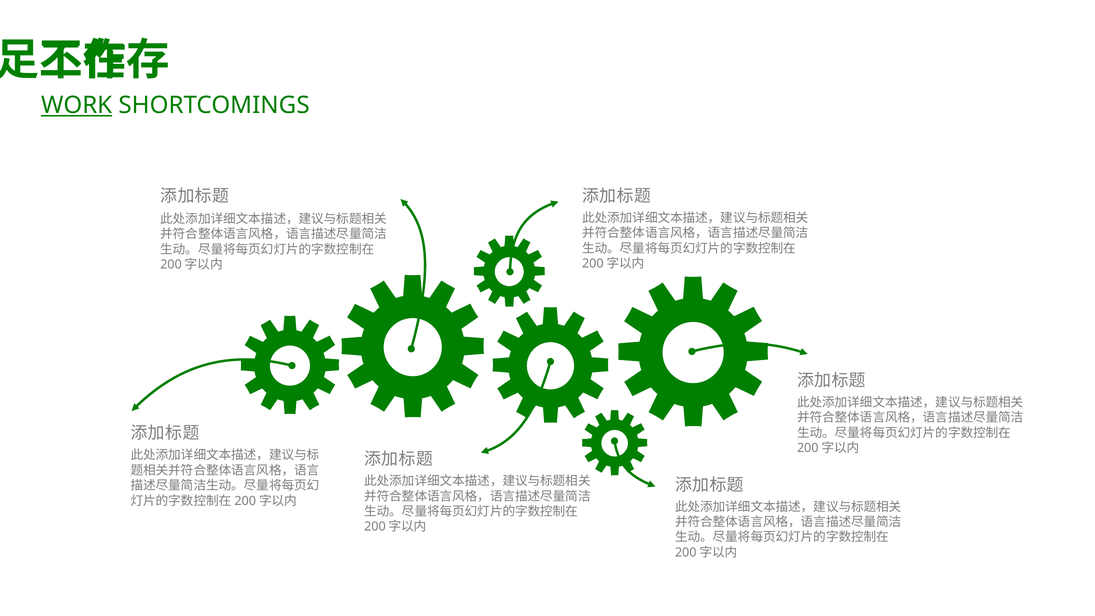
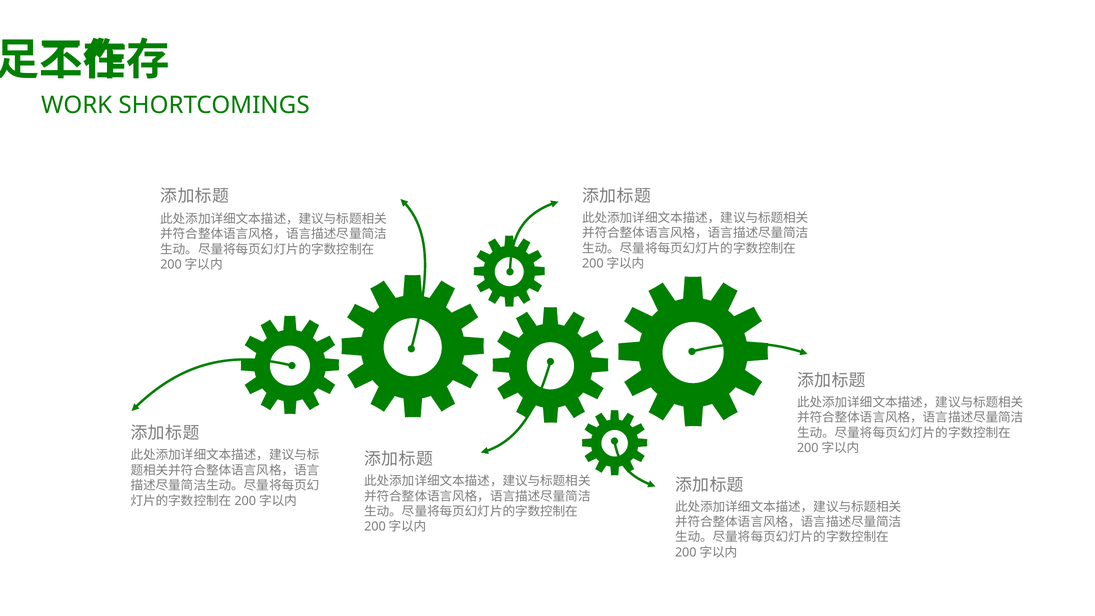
WORK underline: present -> none
